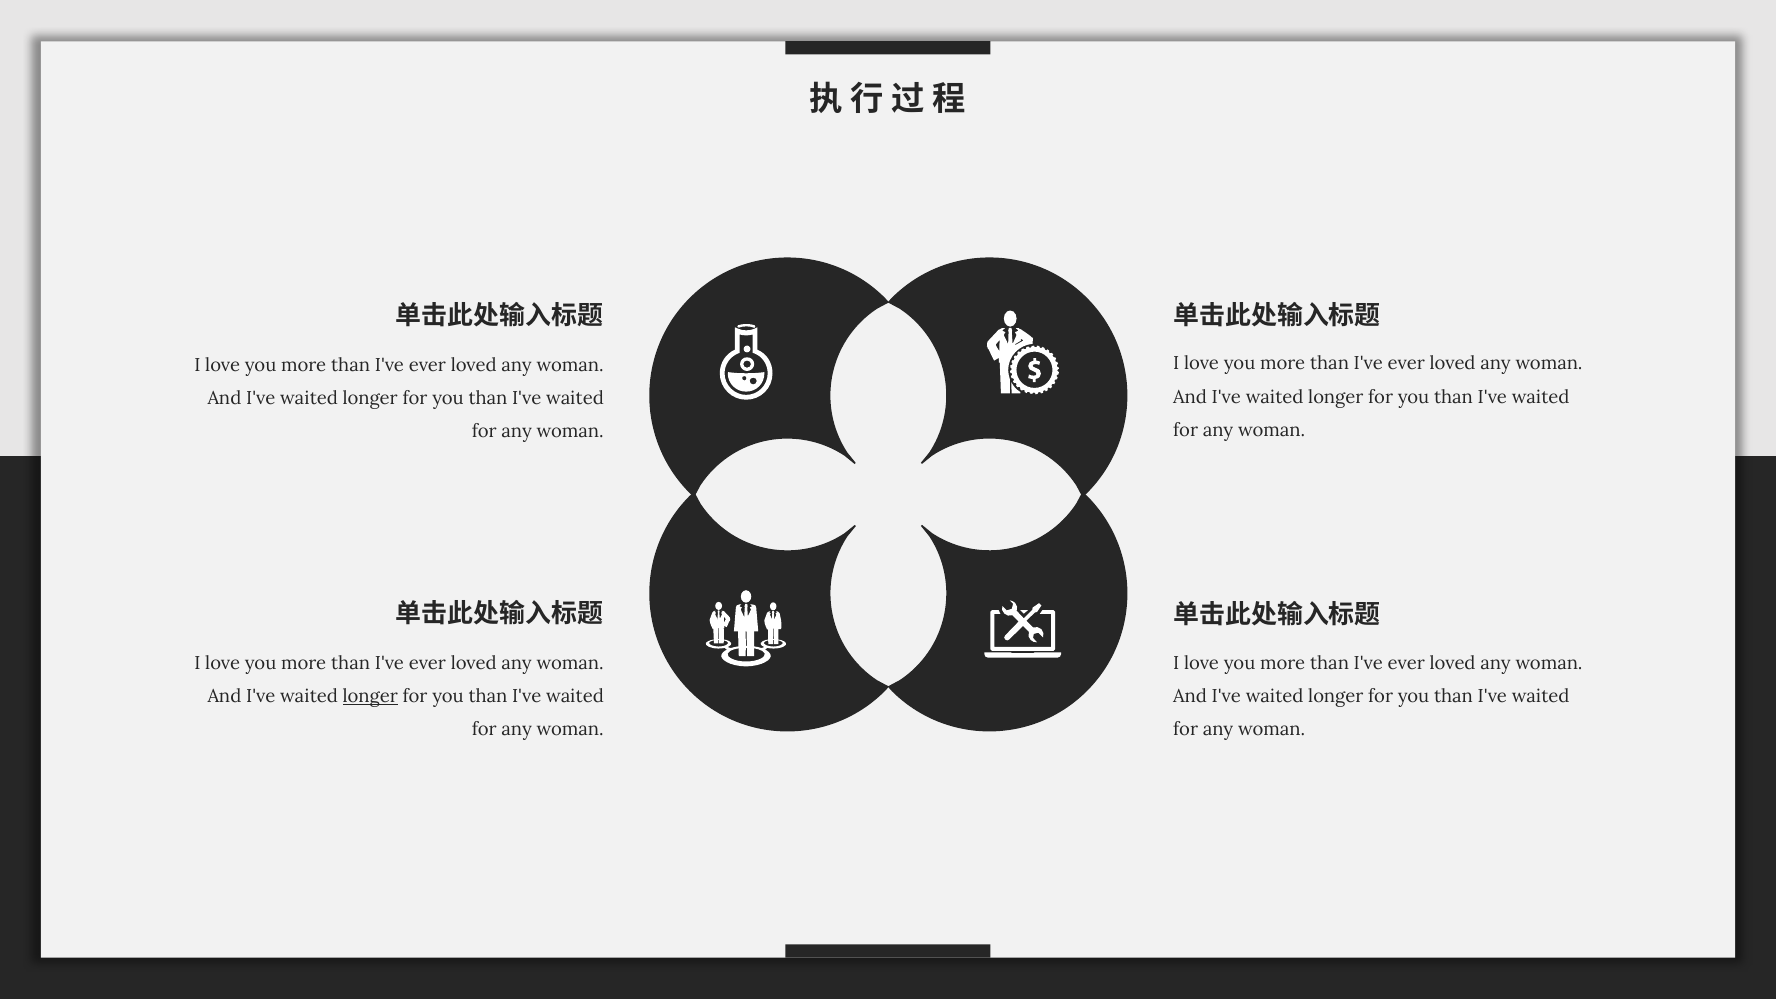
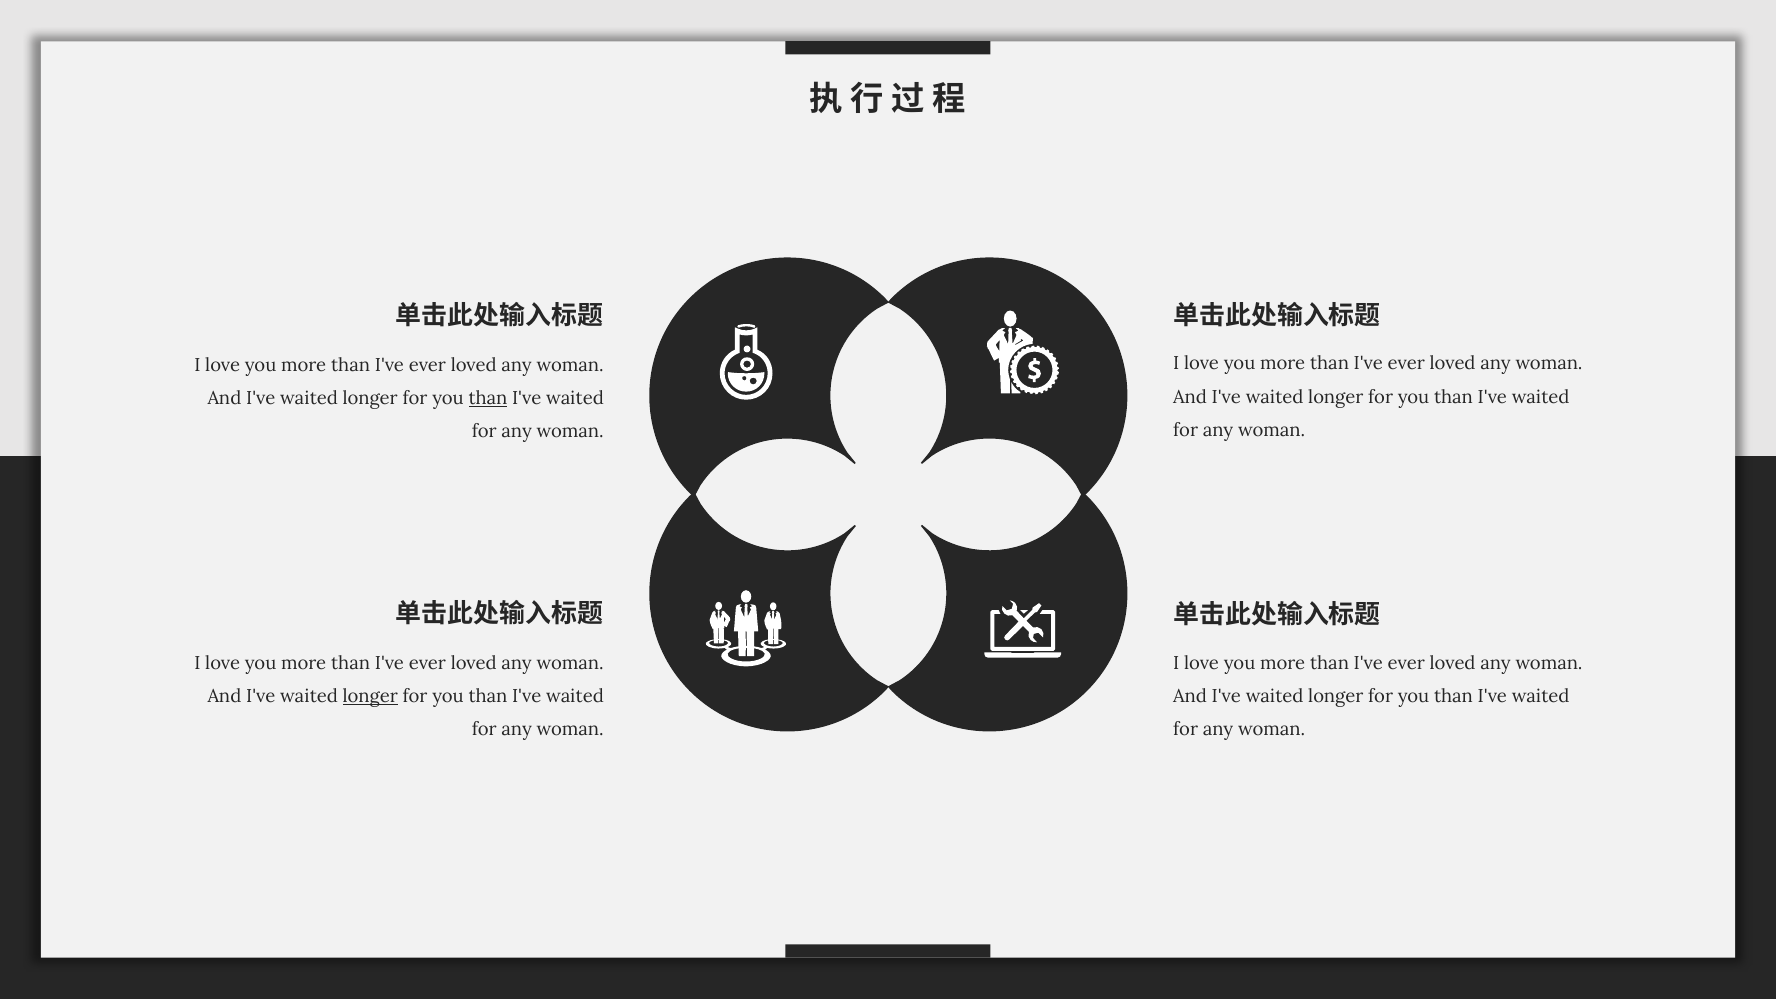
than at (488, 398) underline: none -> present
